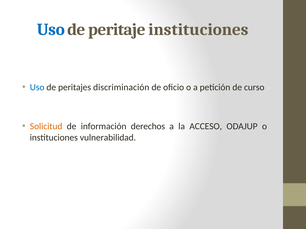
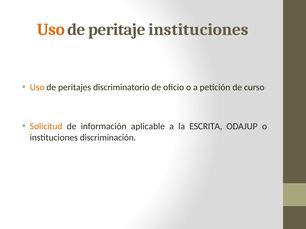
Uso at (51, 29) colour: blue -> orange
Uso at (37, 87) colour: blue -> orange
discriminación: discriminación -> discriminatorio
derechos: derechos -> aplicable
ACCESO: ACCESO -> ESCRITA
vulnerabilidad: vulnerabilidad -> discriminación
